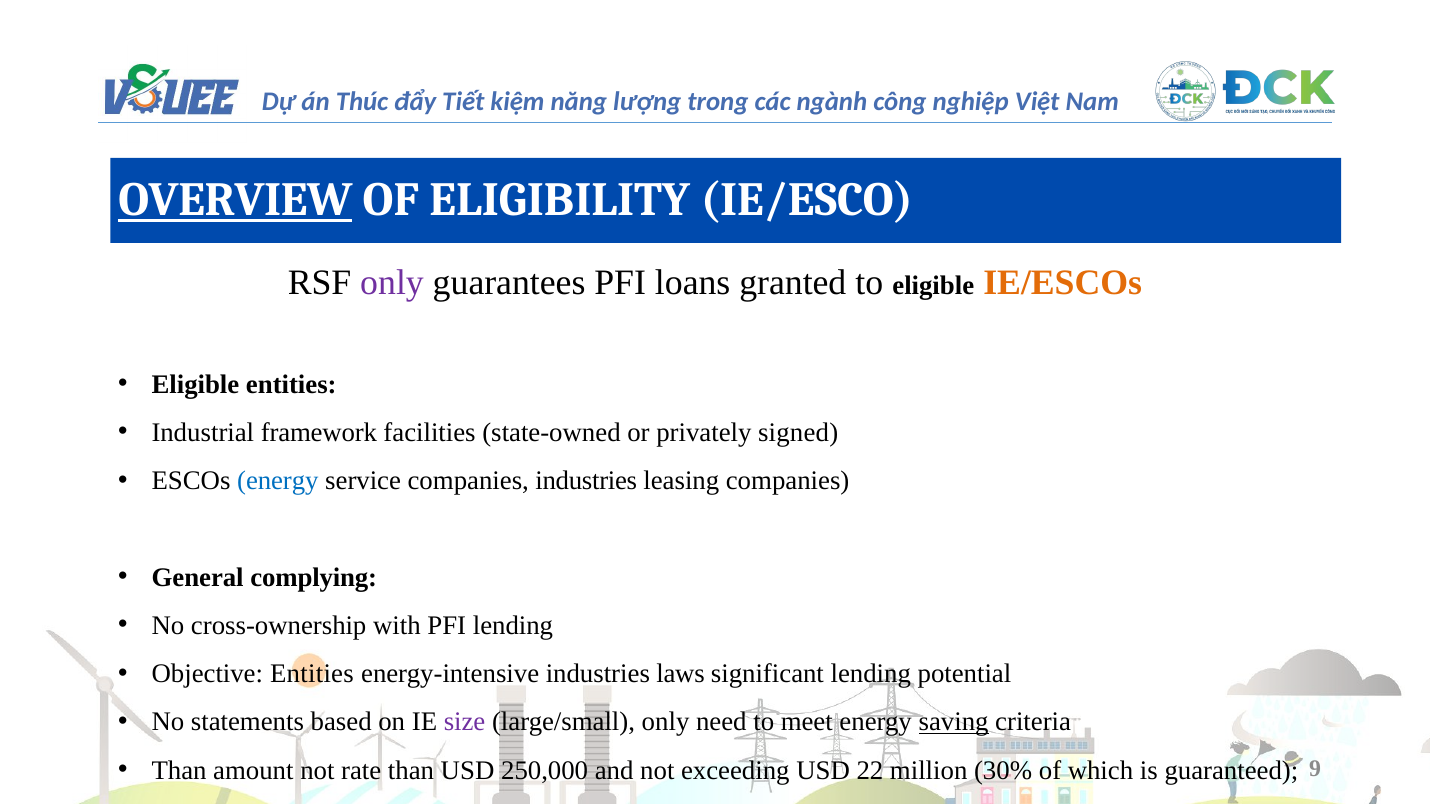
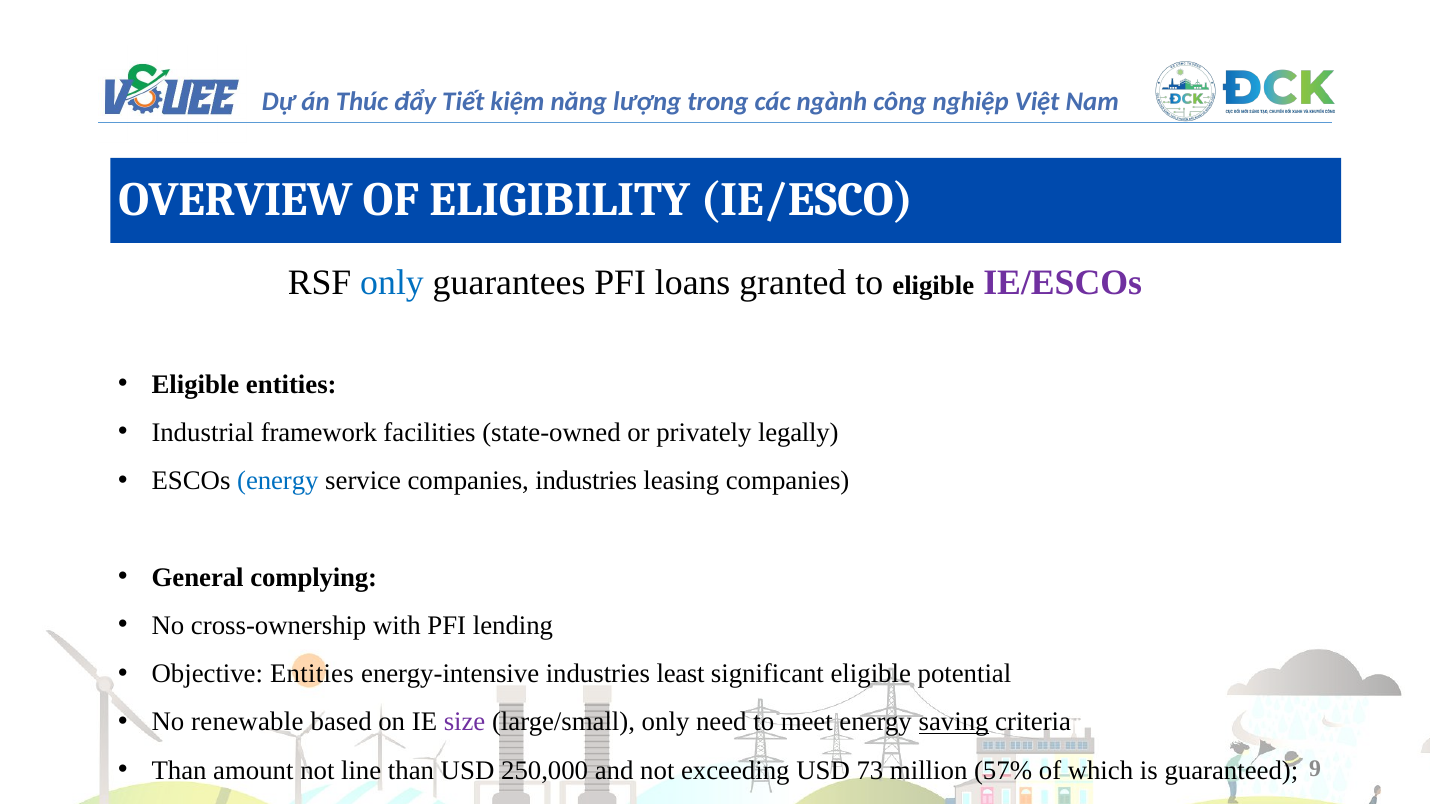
OVERVIEW underline: present -> none
only at (392, 283) colour: purple -> blue
IE/ESCOs colour: orange -> purple
signed: signed -> legally
laws: laws -> least
significant lending: lending -> eligible
statements: statements -> renewable
rate: rate -> line
22: 22 -> 73
30%: 30% -> 57%
